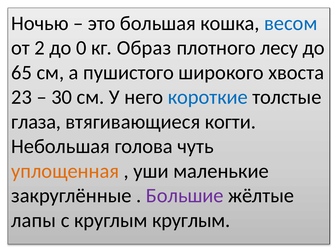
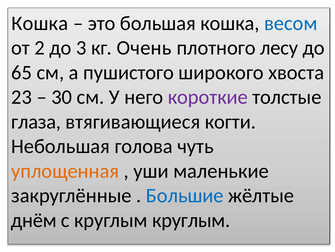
Ночью at (40, 23): Ночью -> Кошка
0: 0 -> 3
Образ: Образ -> Очень
короткие colour: blue -> purple
Большие colour: purple -> blue
лапы: лапы -> днём
